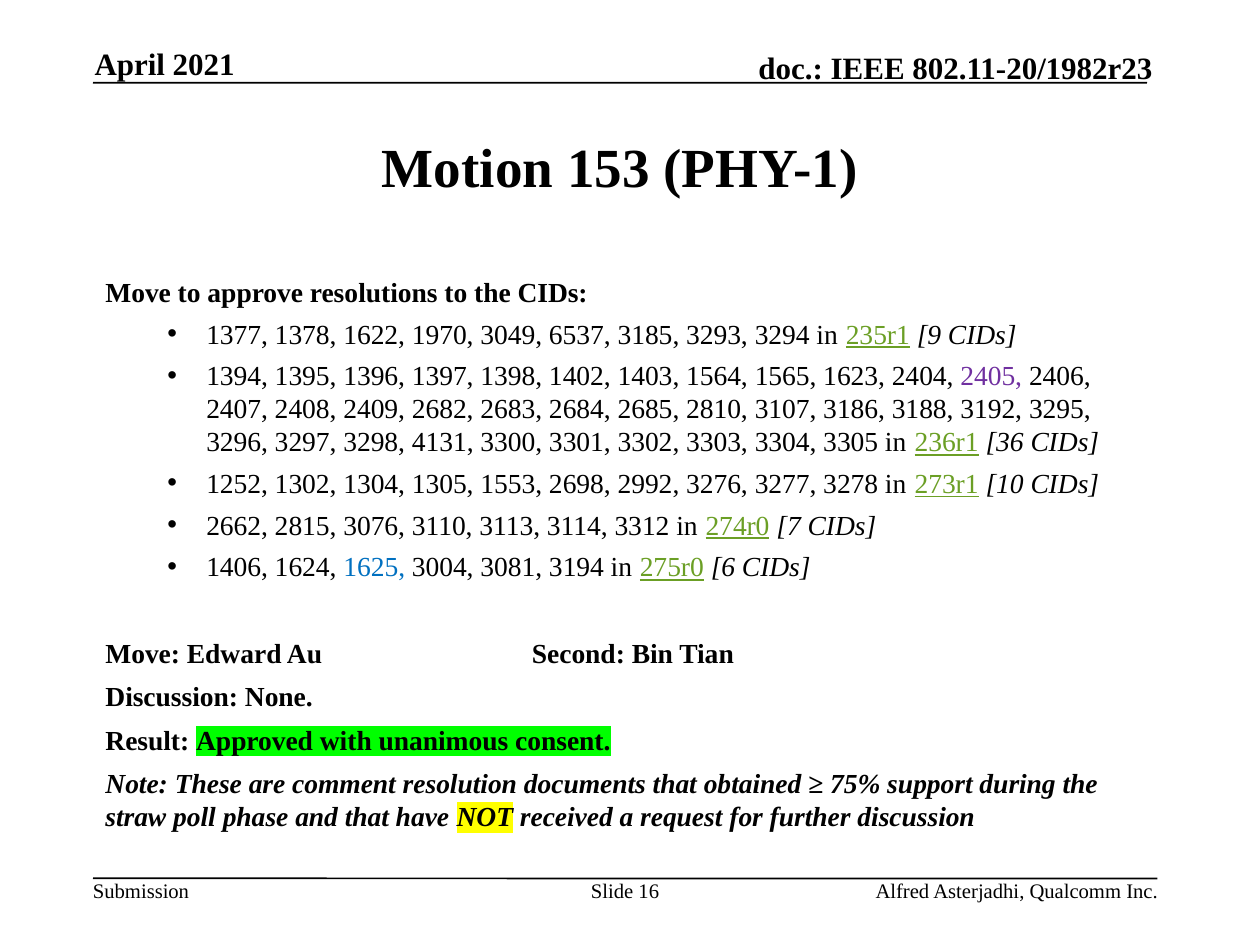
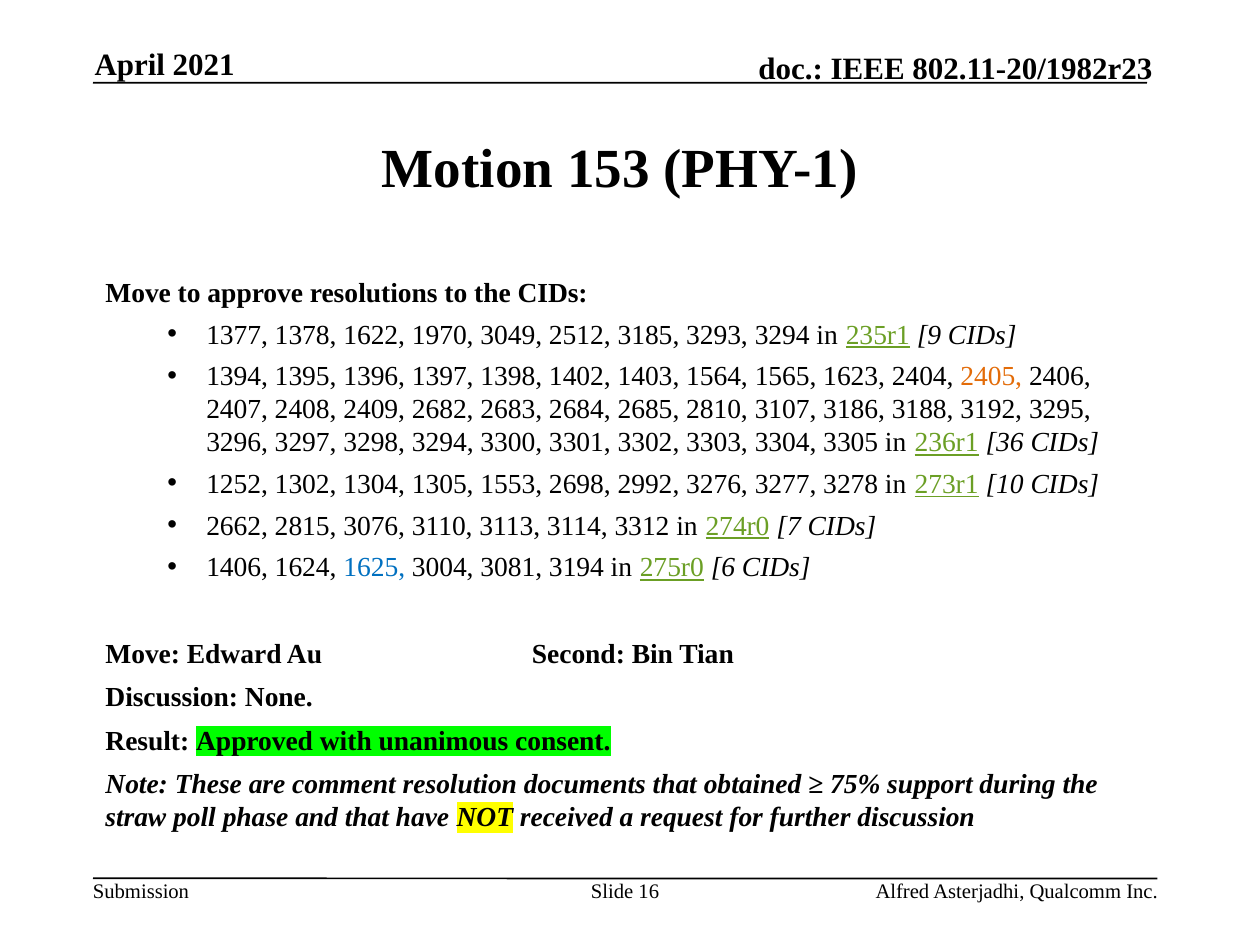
6537: 6537 -> 2512
2405 colour: purple -> orange
3298 4131: 4131 -> 3294
